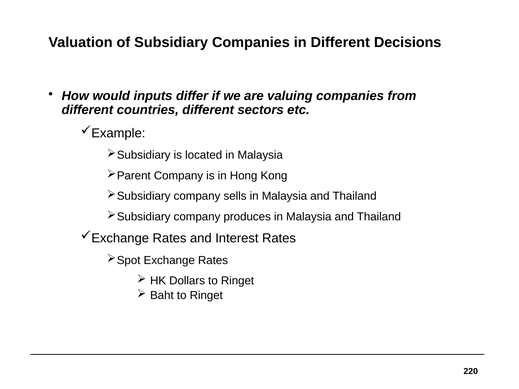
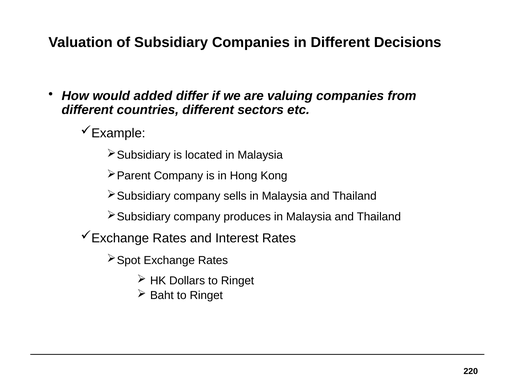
inputs: inputs -> added
